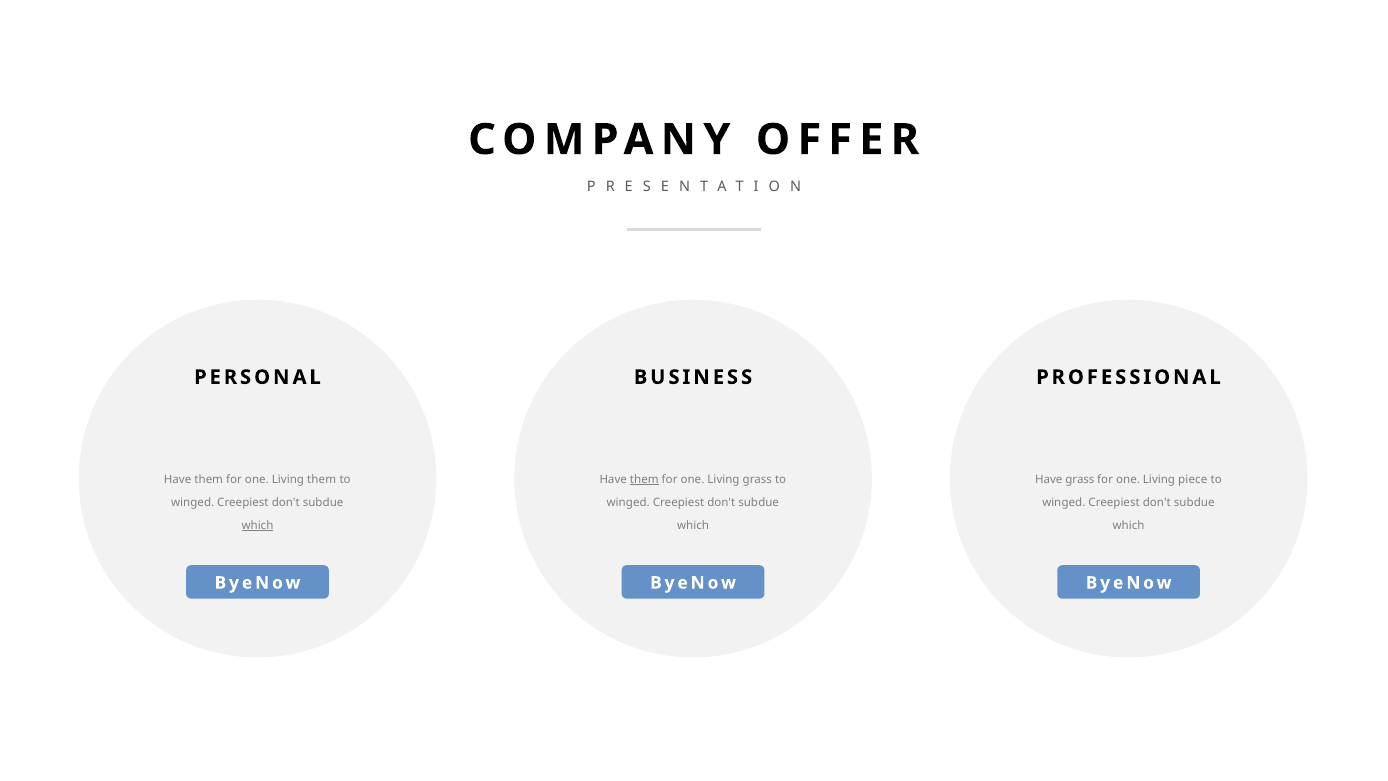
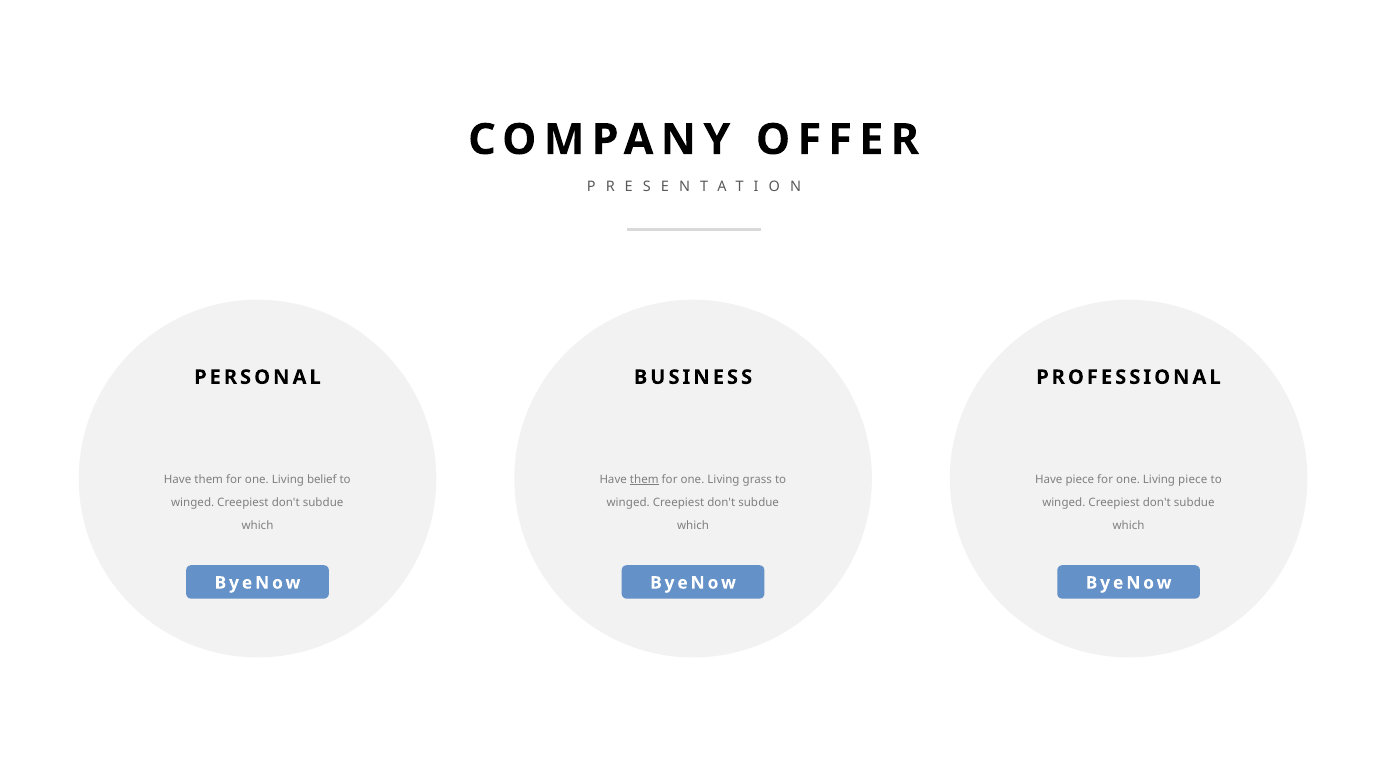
Living them: them -> belief
Have grass: grass -> piece
which at (257, 525) underline: present -> none
